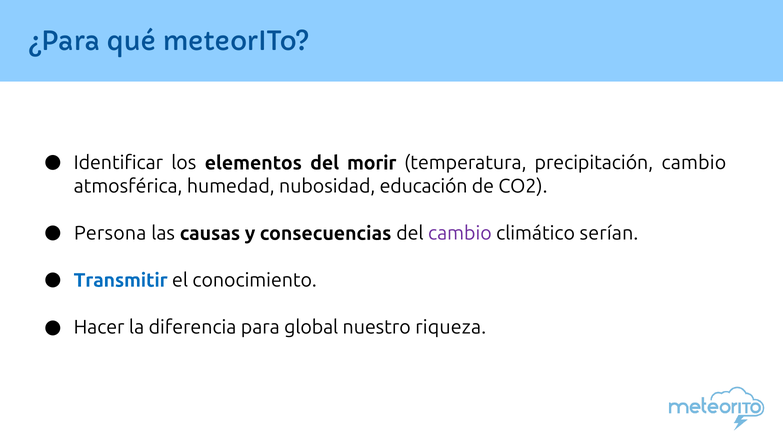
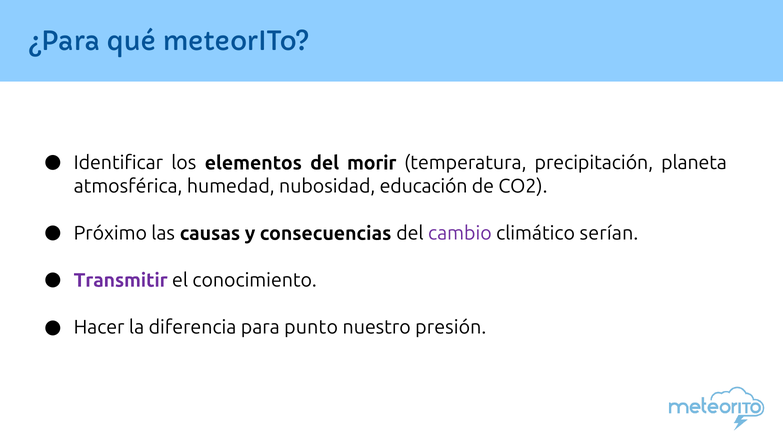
precipitación cambio: cambio -> planeta
Persona: Persona -> Próximo
Transmitir colour: blue -> purple
global: global -> punto
riqueza: riqueza -> presión
